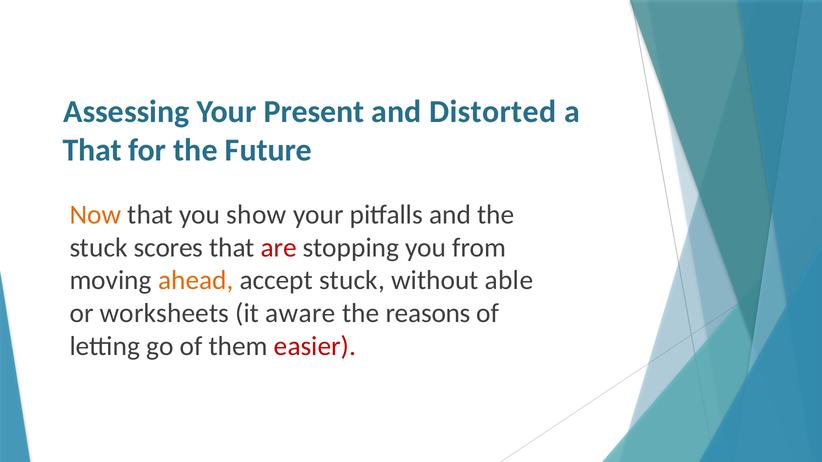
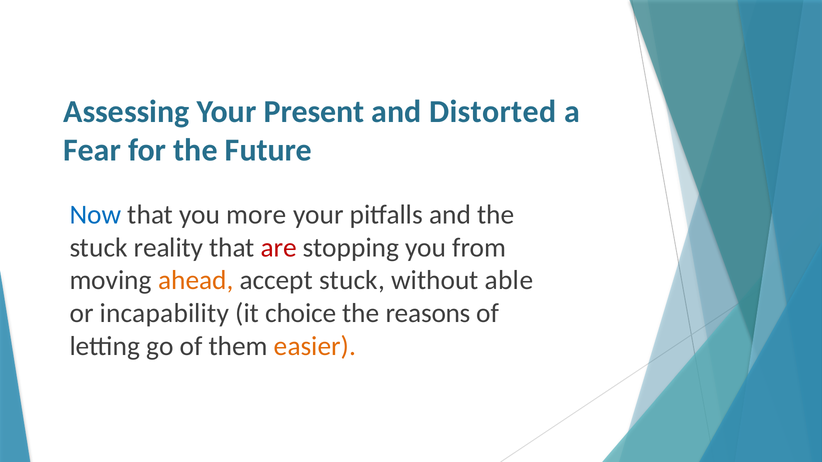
That at (92, 150): That -> Fear
Now colour: orange -> blue
show: show -> more
scores: scores -> reality
worksheets: worksheets -> incapability
aware: aware -> choice
easier colour: red -> orange
